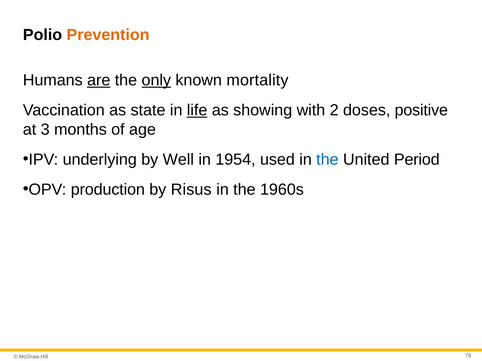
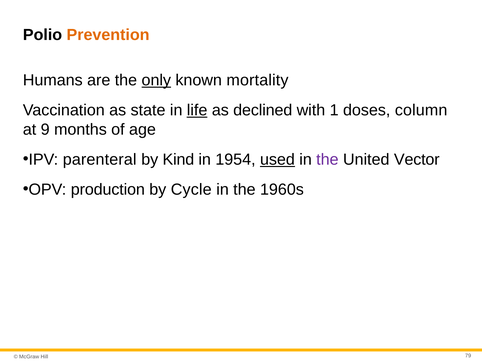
are underline: present -> none
showing: showing -> declined
2: 2 -> 1
positive: positive -> column
3: 3 -> 9
underlying: underlying -> parenteral
Well: Well -> Kind
used underline: none -> present
the at (327, 160) colour: blue -> purple
Period: Period -> Vector
Risus: Risus -> Cycle
